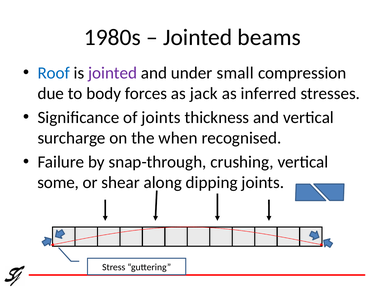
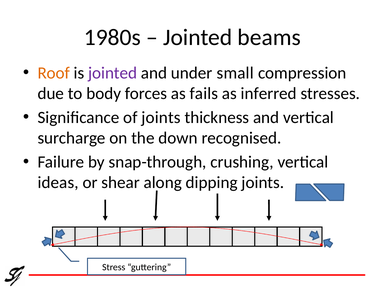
Roof colour: blue -> orange
jack: jack -> fails
when: when -> down
some: some -> ideas
